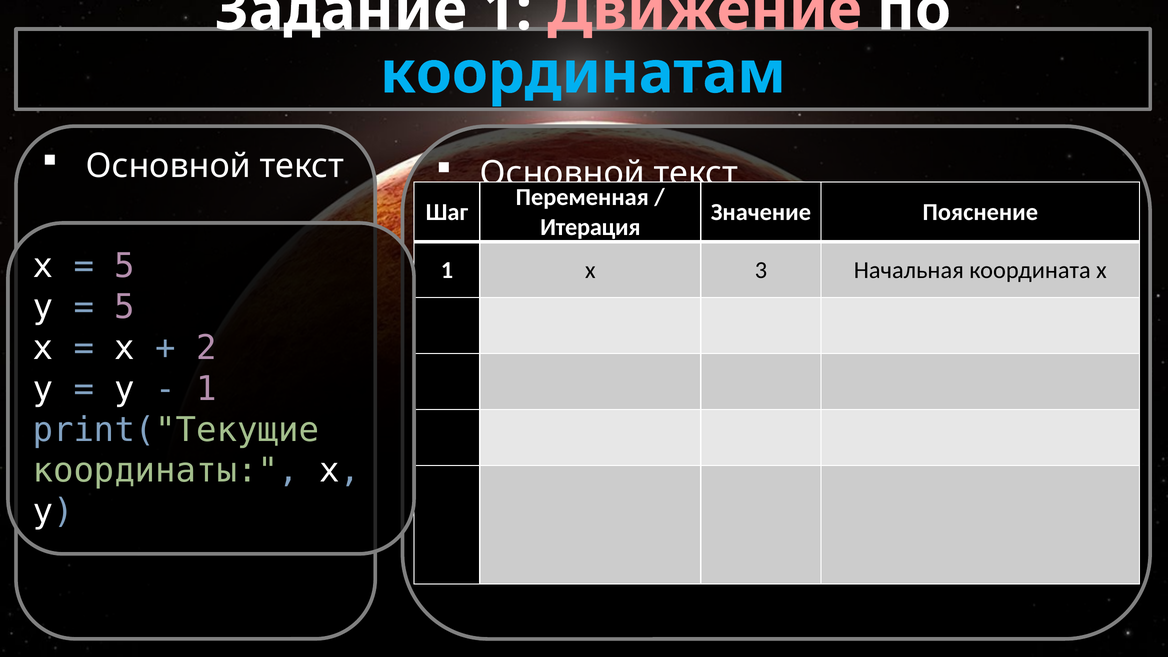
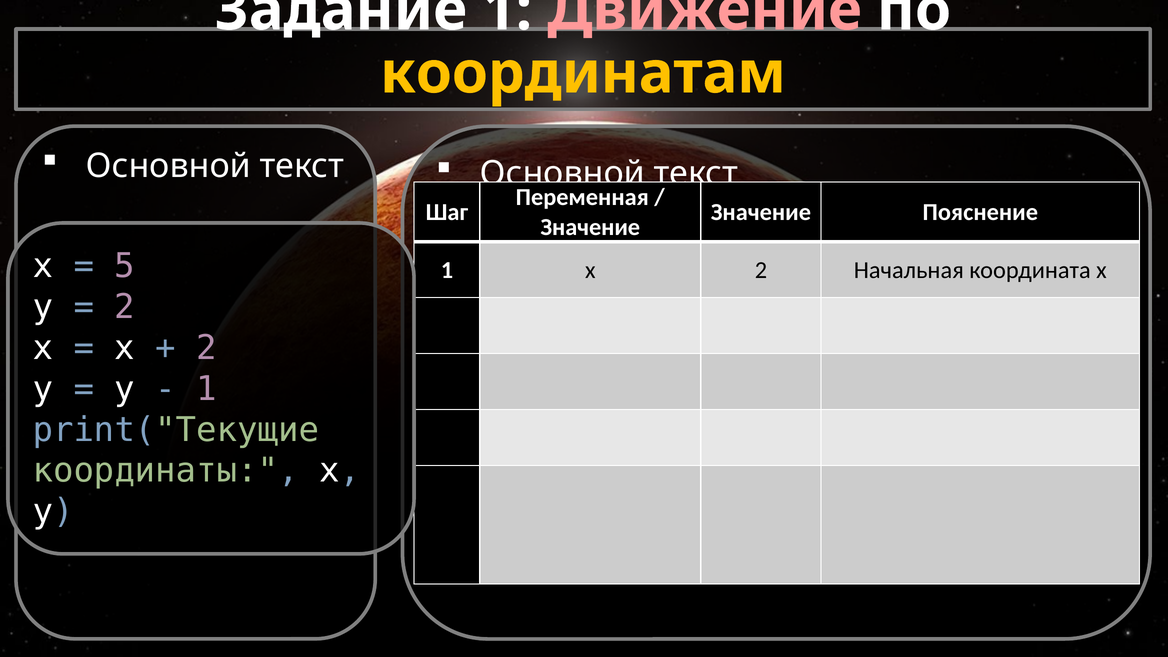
координатам colour: light blue -> yellow
Итерация at (590, 227): Итерация -> Значение
x 3: 3 -> 2
5 at (125, 307): 5 -> 2
